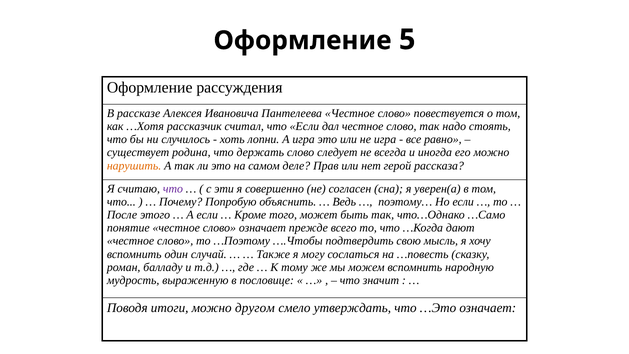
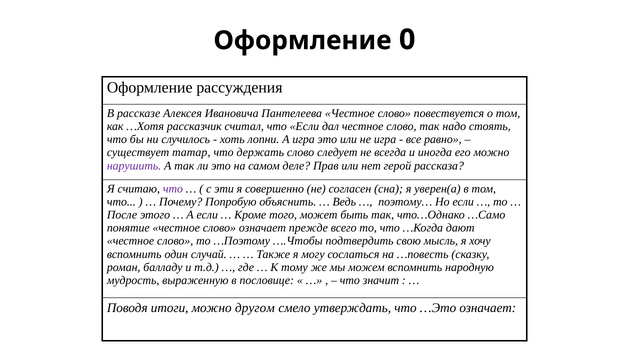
5: 5 -> 0
родина: родина -> татар
нарушить colour: orange -> purple
